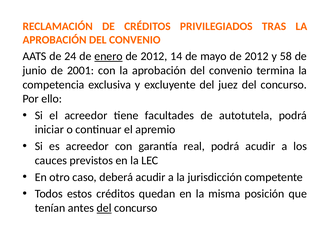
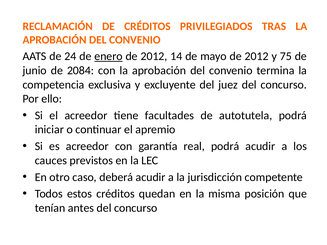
58: 58 -> 75
2001: 2001 -> 2084
del at (104, 208) underline: present -> none
